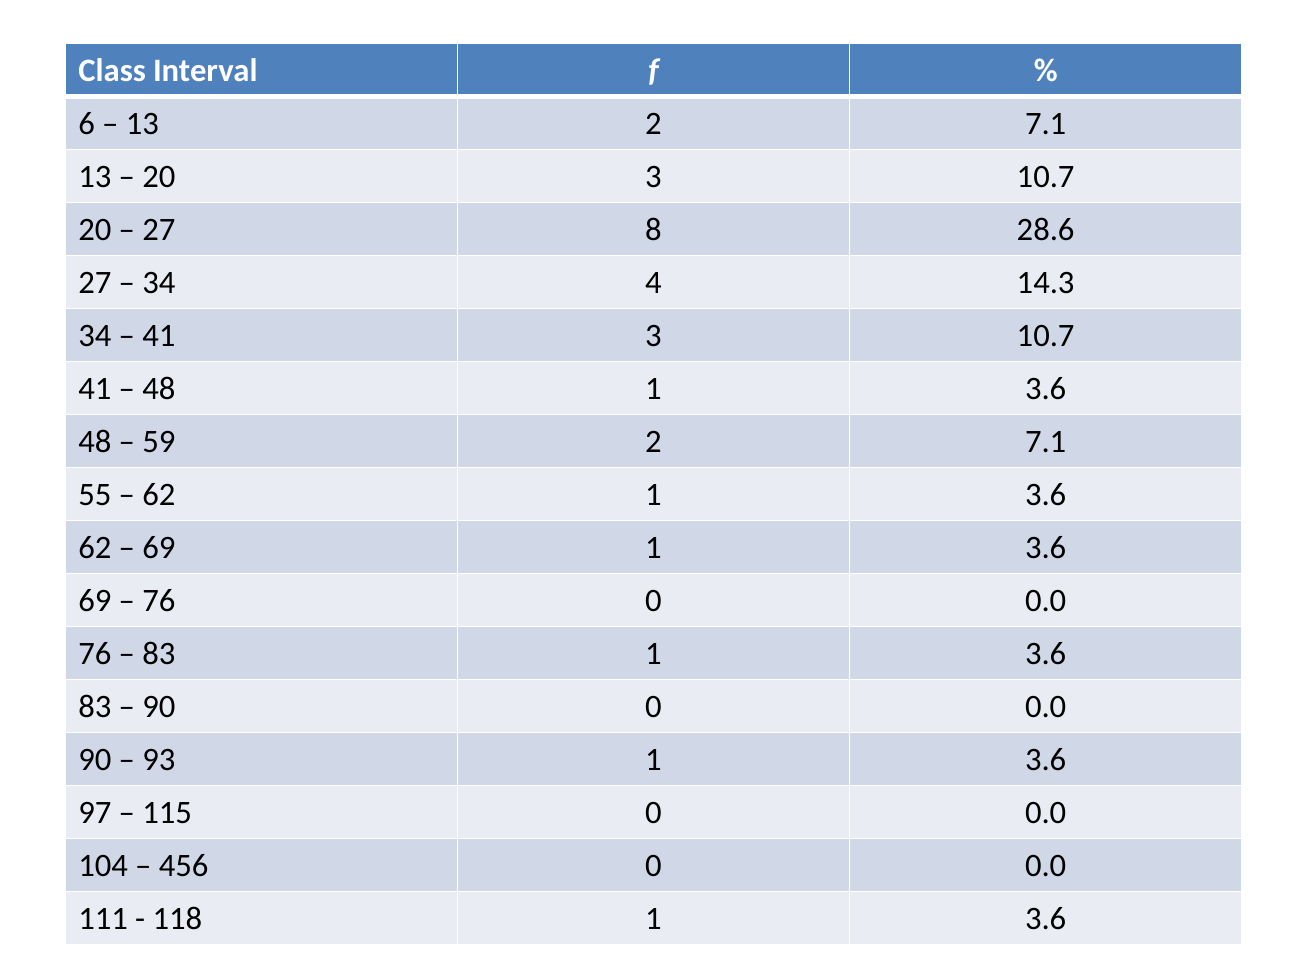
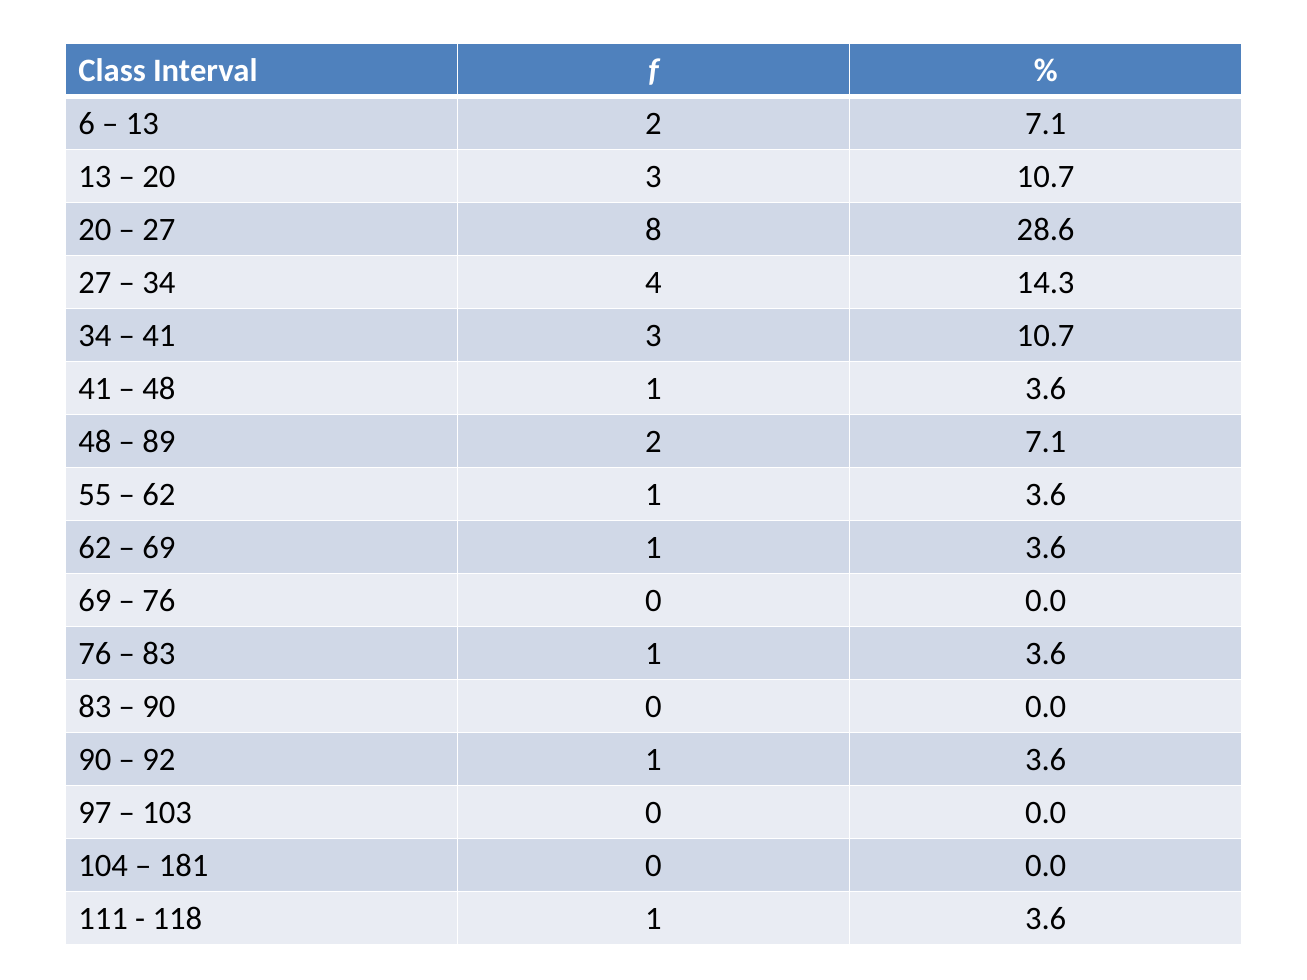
59: 59 -> 89
93: 93 -> 92
115: 115 -> 103
456: 456 -> 181
